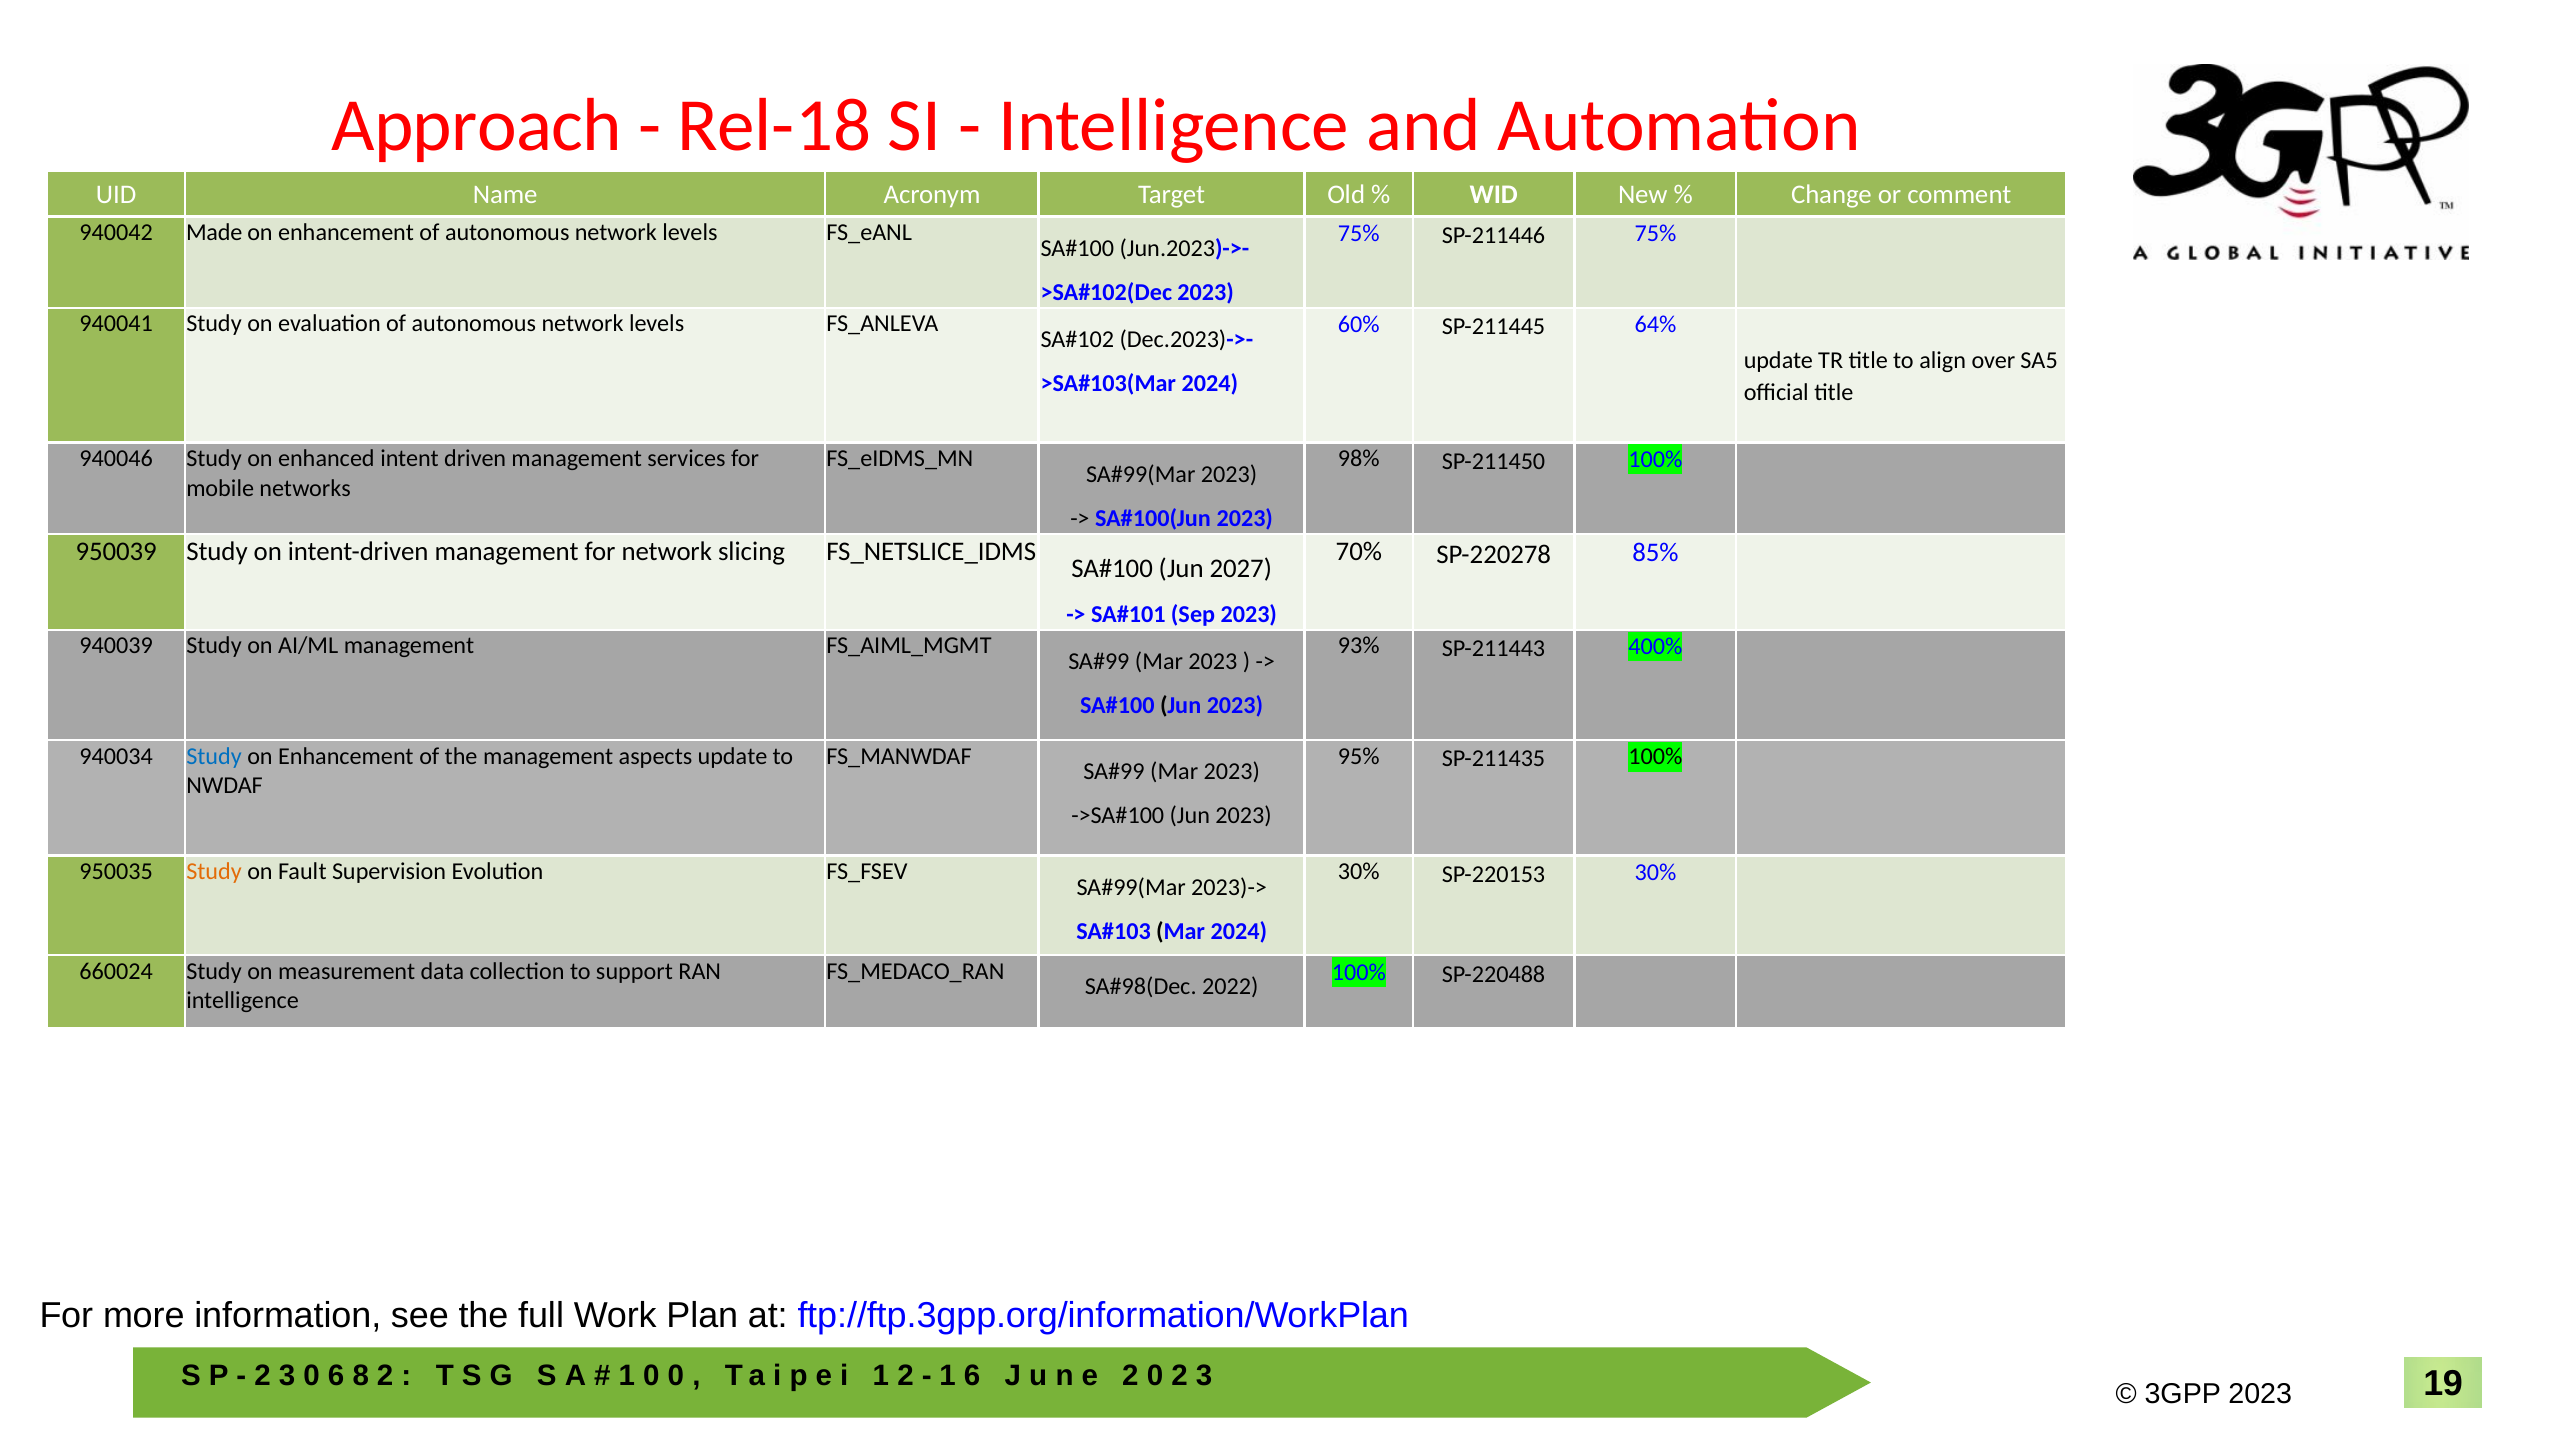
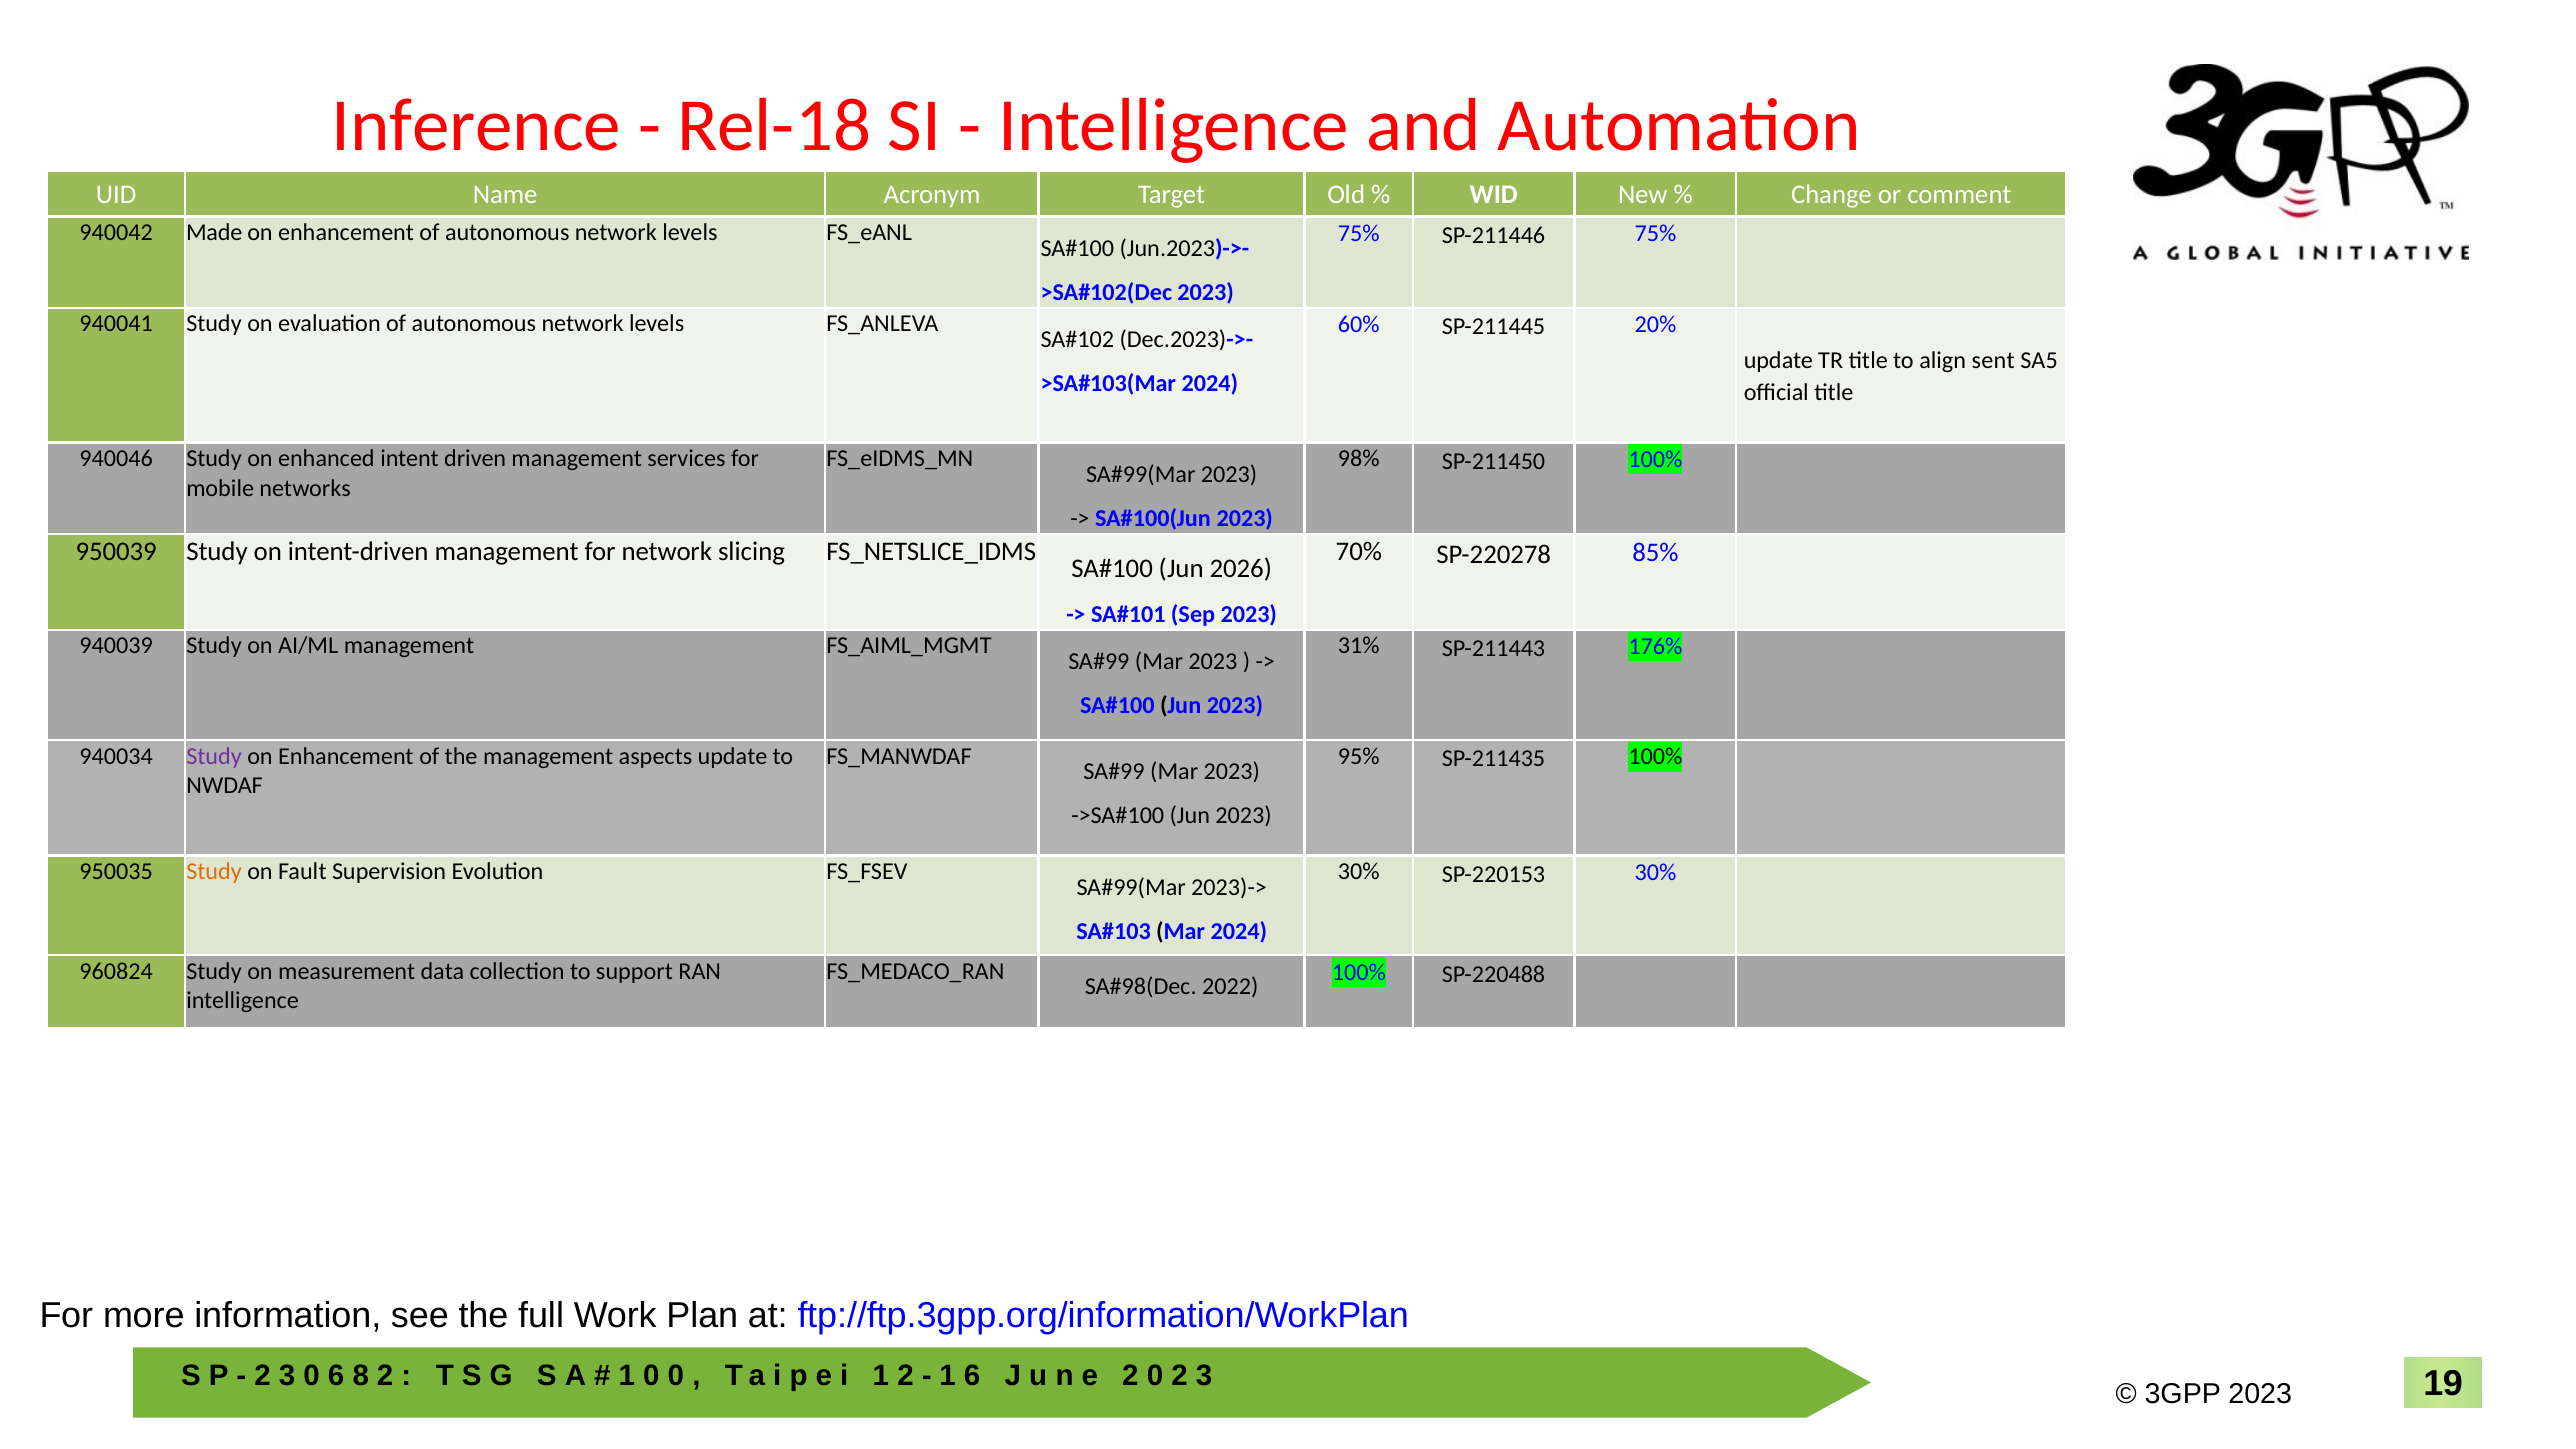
Approach: Approach -> Inference
64%: 64% -> 20%
over: over -> sent
2027: 2027 -> 2026
93%: 93% -> 31%
400%: 400% -> 176%
Study at (214, 756) colour: blue -> purple
660024: 660024 -> 960824
